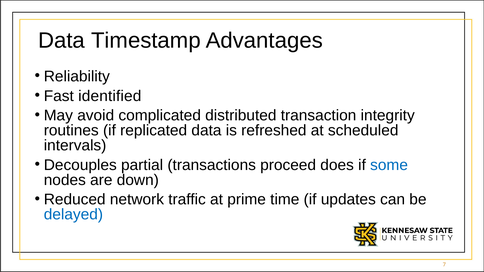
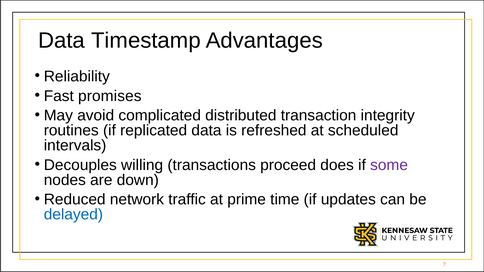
identified: identified -> promises
partial: partial -> willing
some colour: blue -> purple
